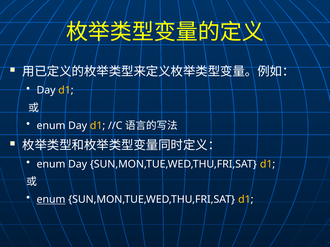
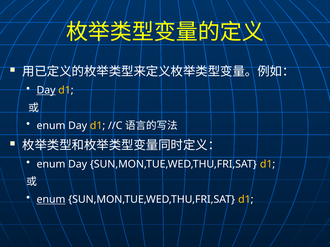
Day at (46, 90) underline: none -> present
